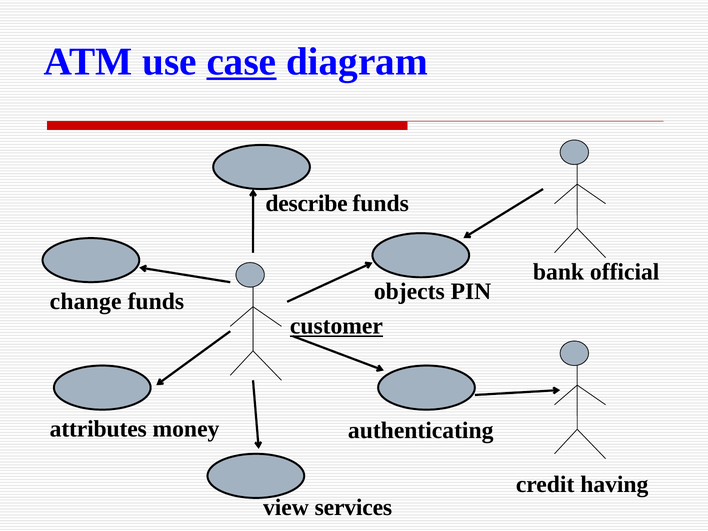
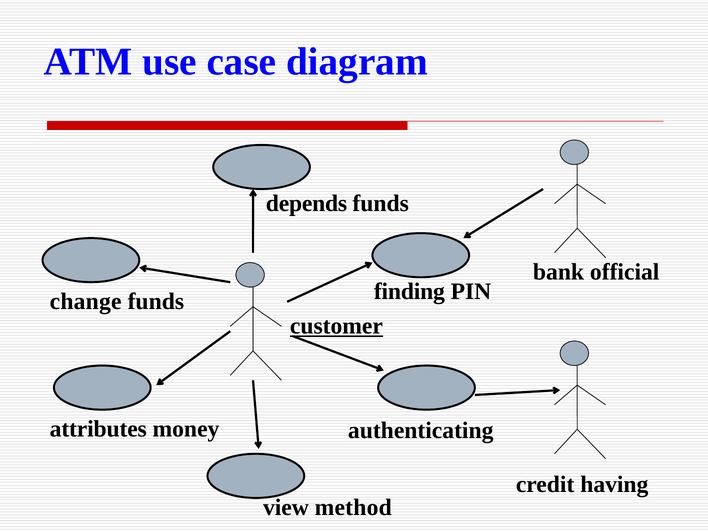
case underline: present -> none
describe: describe -> depends
objects: objects -> finding
services: services -> method
